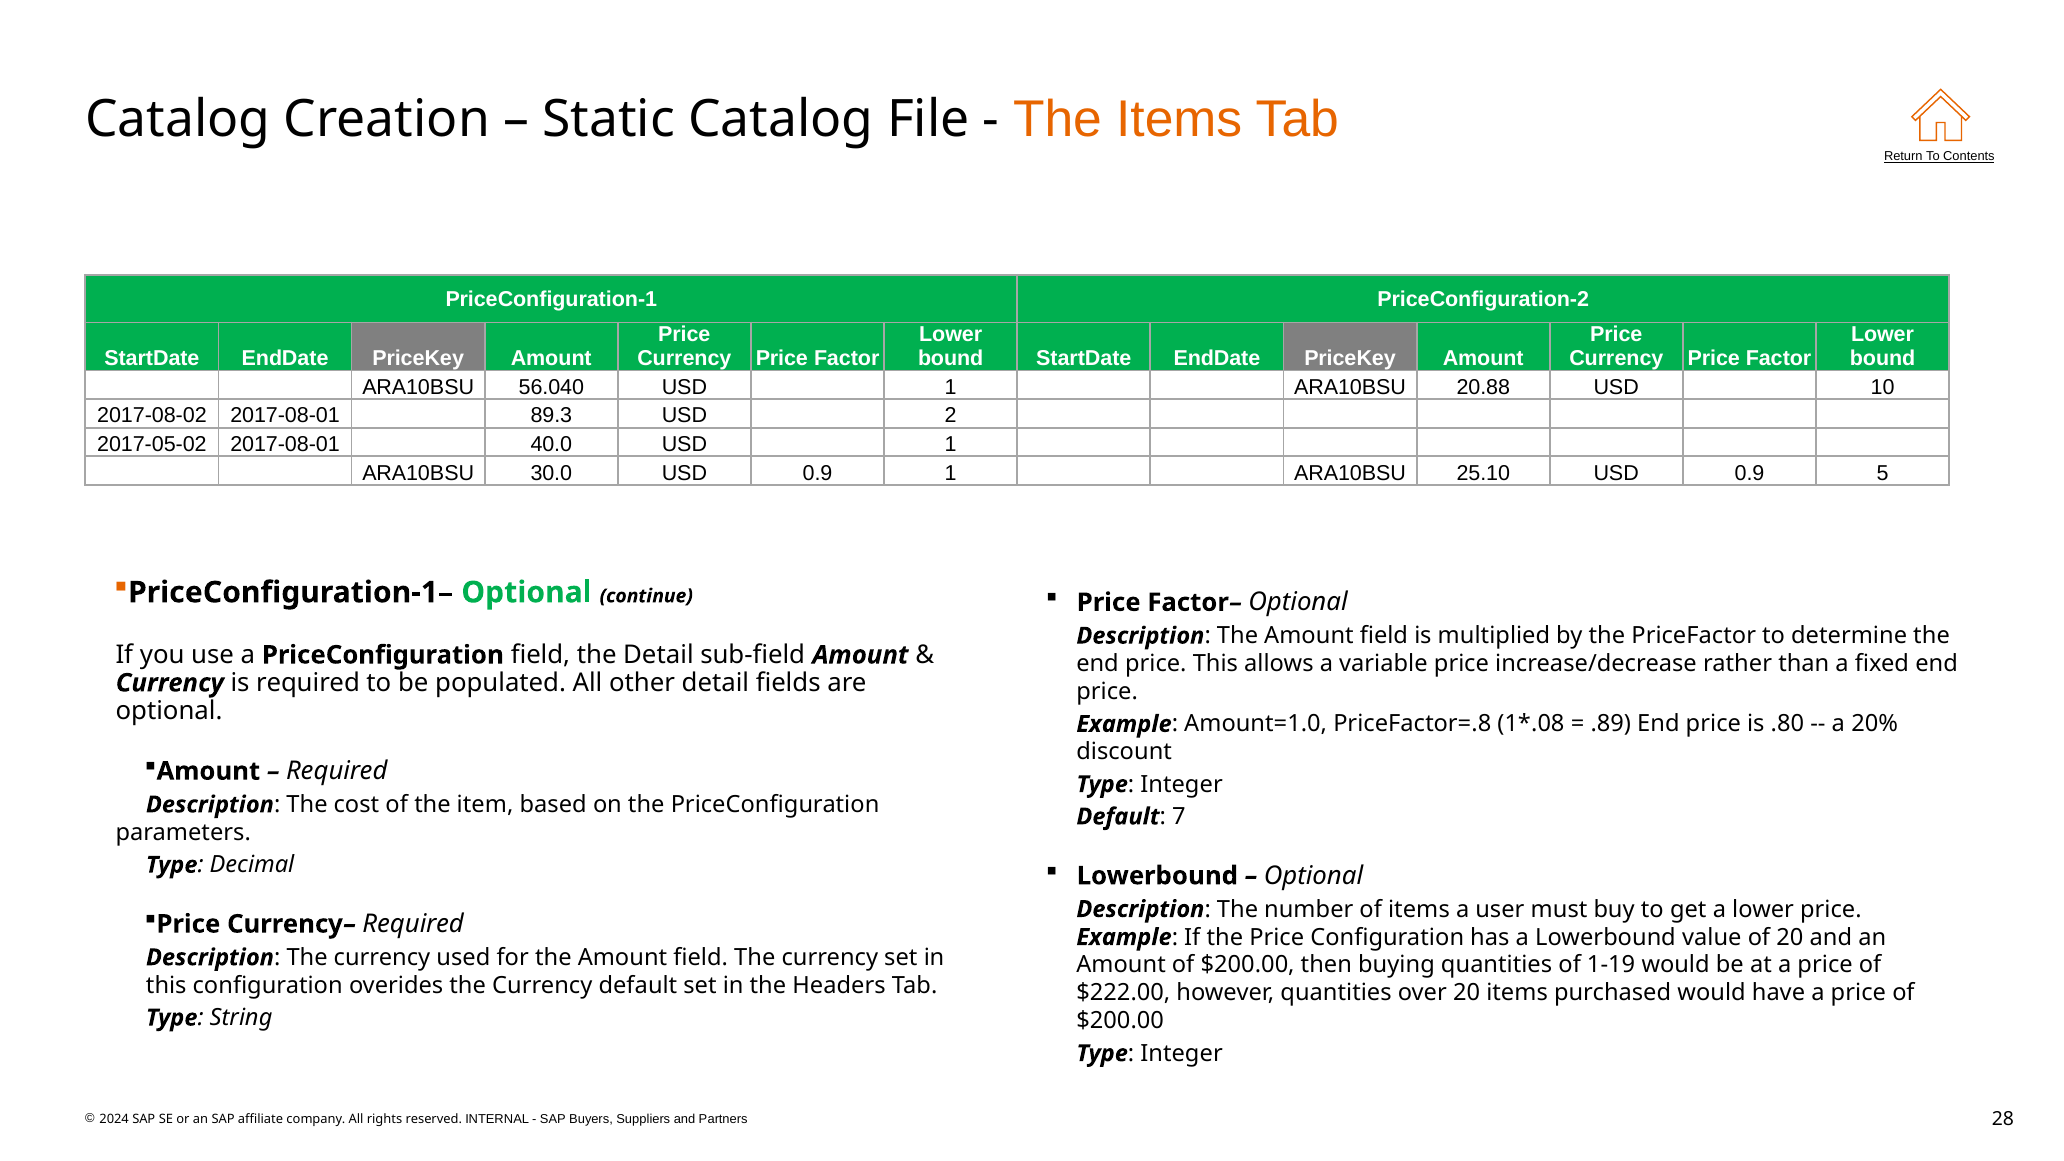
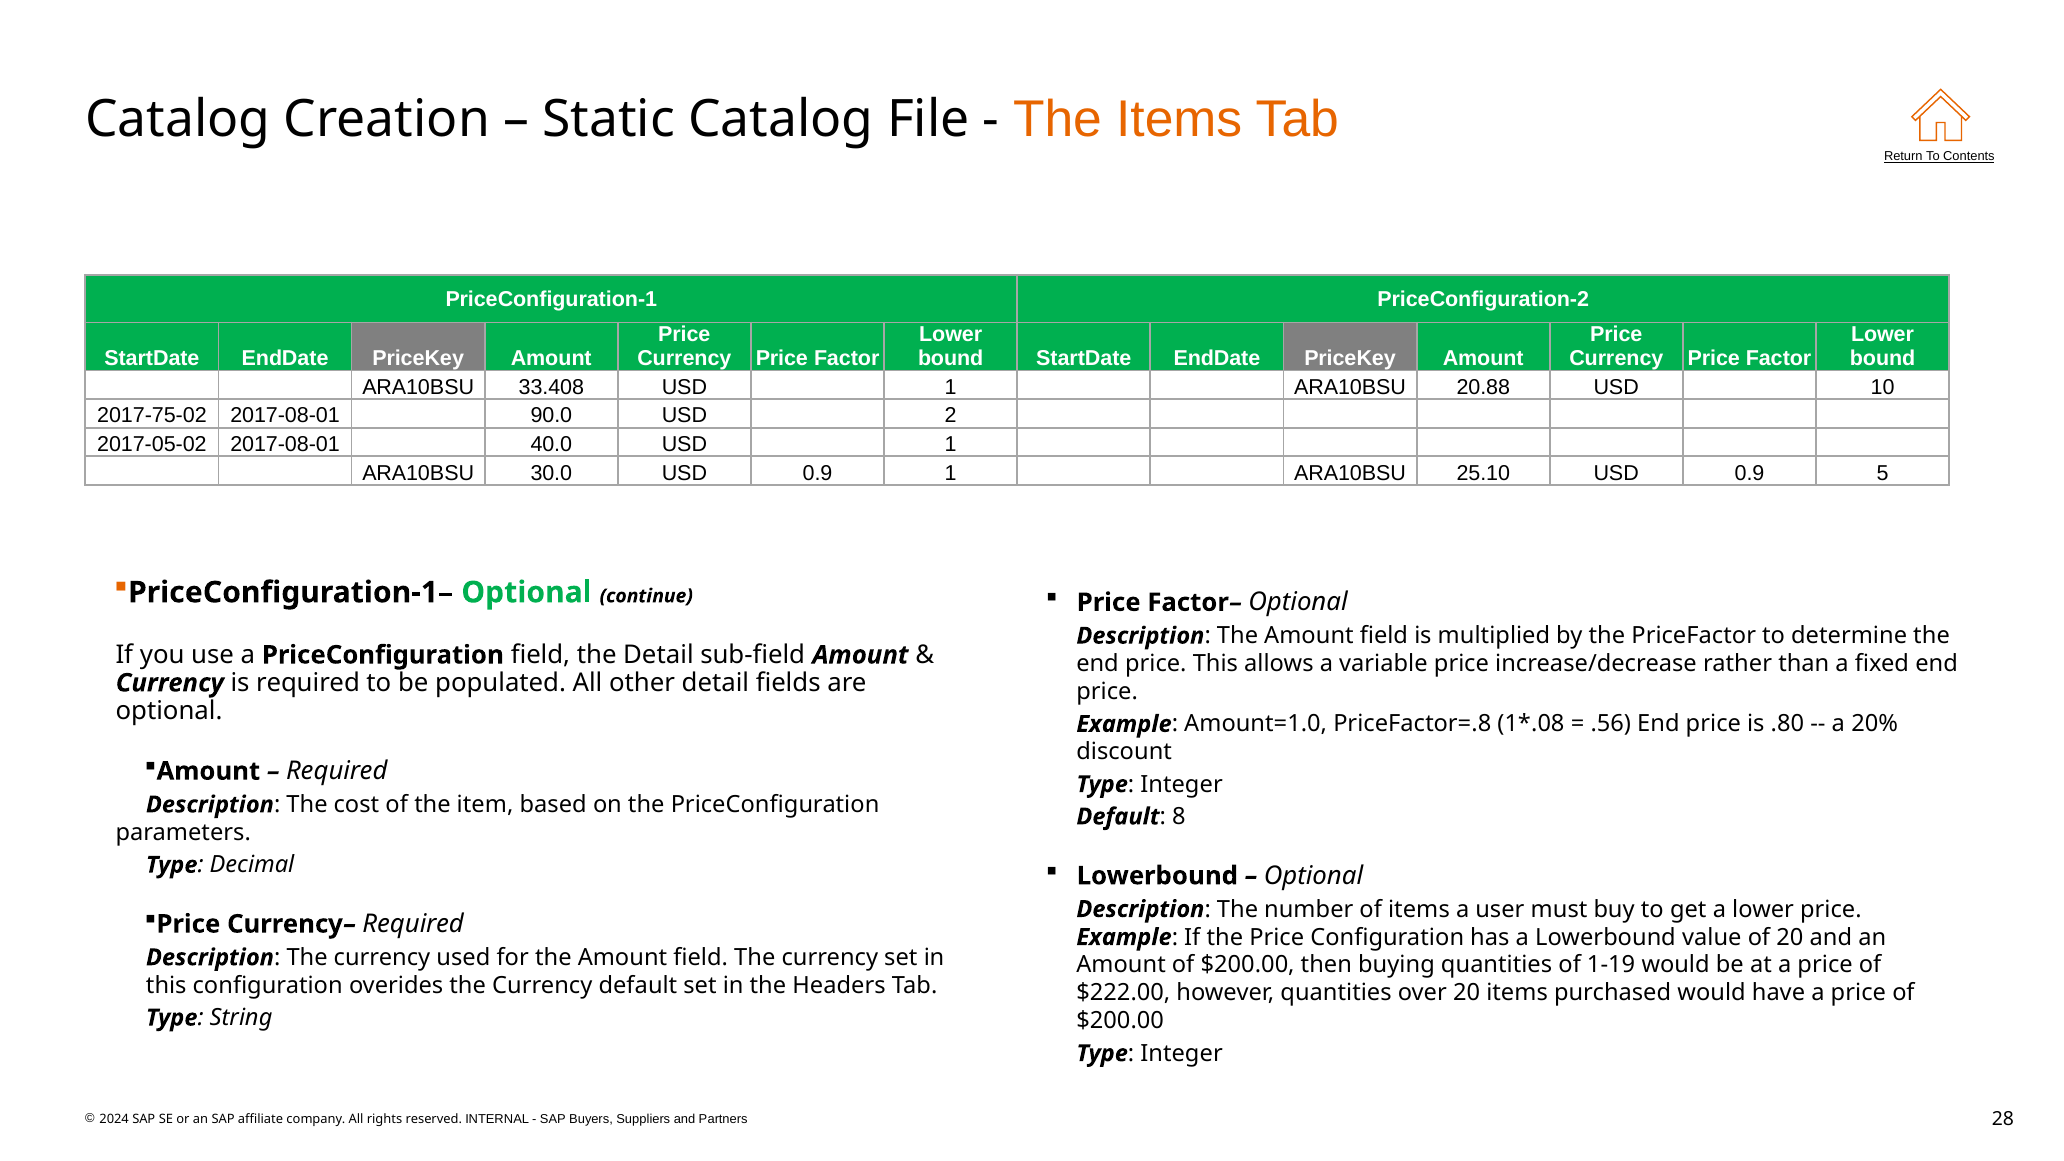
56.040: 56.040 -> 33.408
2017-08-02: 2017-08-02 -> 2017-75-02
89.3: 89.3 -> 90.0
.89: .89 -> .56
7: 7 -> 8
